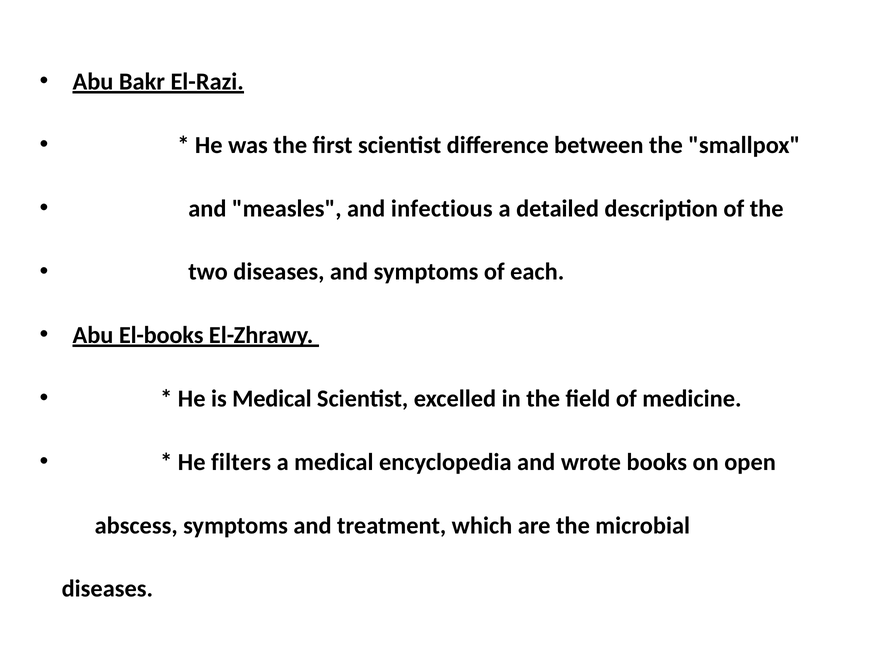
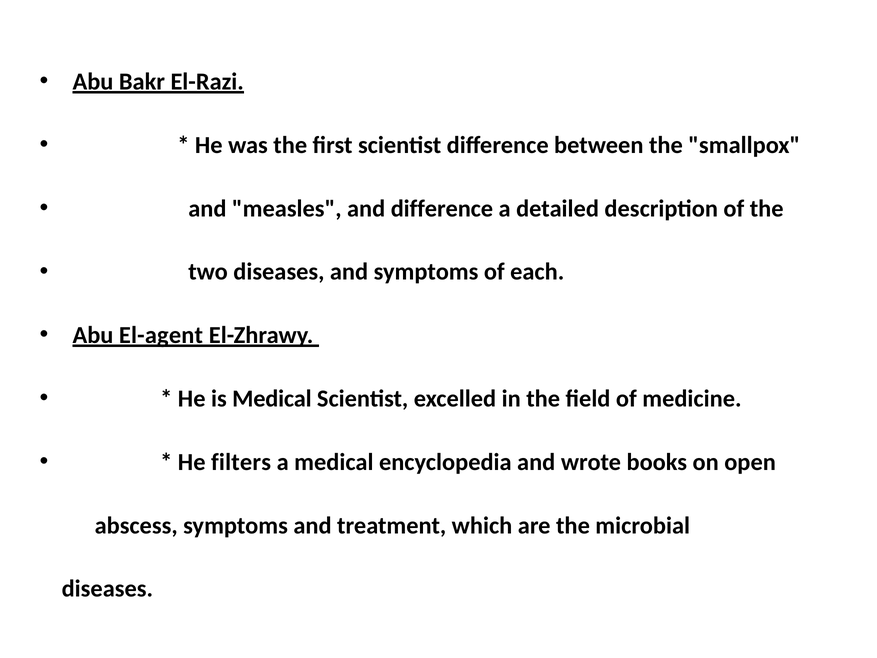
and infectious: infectious -> difference
El-books: El-books -> El-agent
